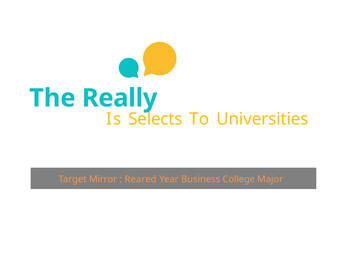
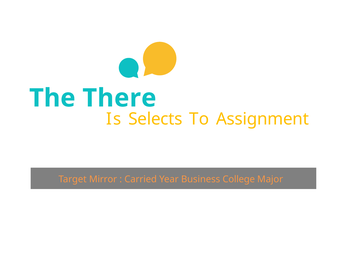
Really: Really -> There
Universities: Universities -> Assignment
Reared: Reared -> Carried
